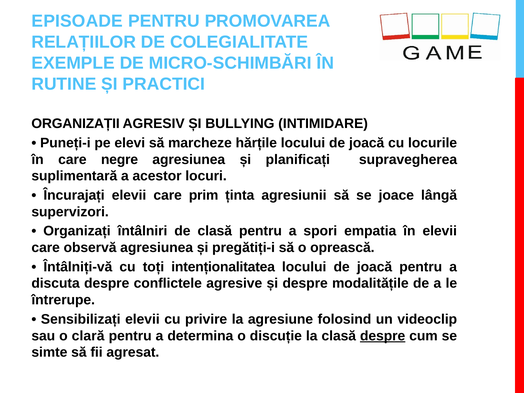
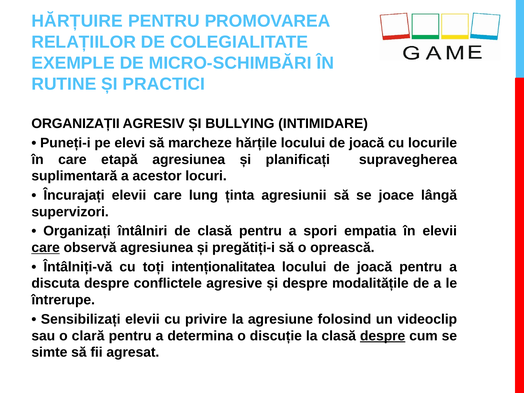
EPISOADE: EPISOADE -> HĂRȚUIRE
negre: negre -> etapă
prim: prim -> lung
care at (46, 248) underline: none -> present
